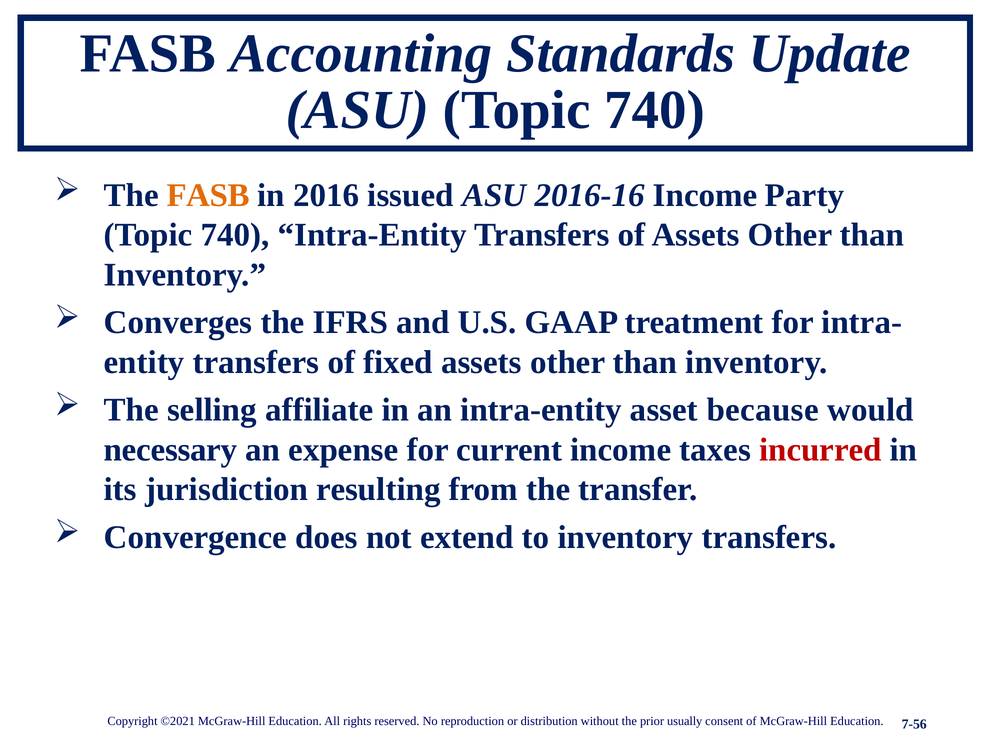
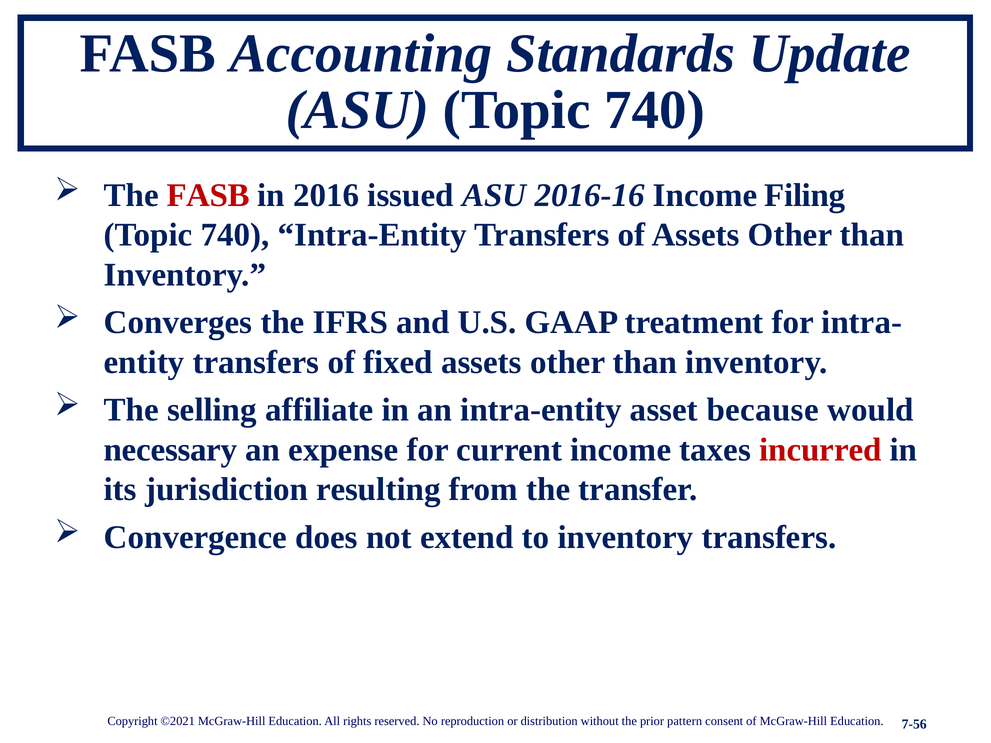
FASB at (208, 195) colour: orange -> red
Party: Party -> Filing
usually: usually -> pattern
